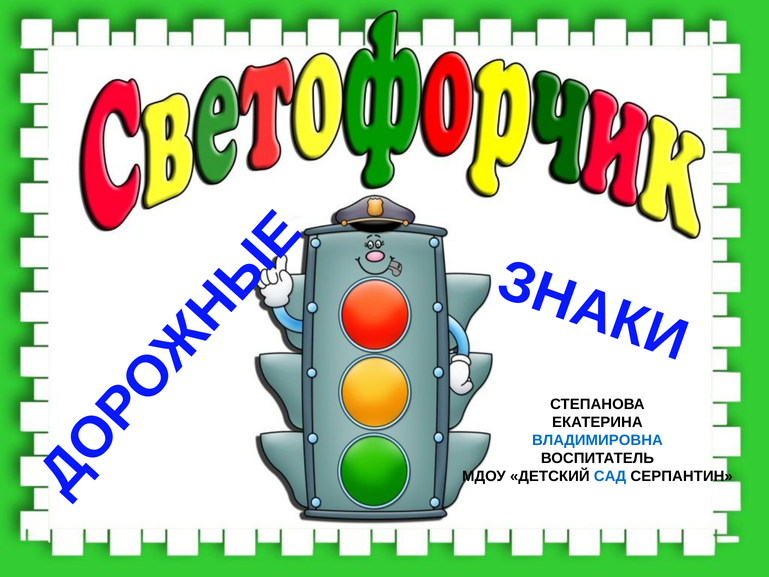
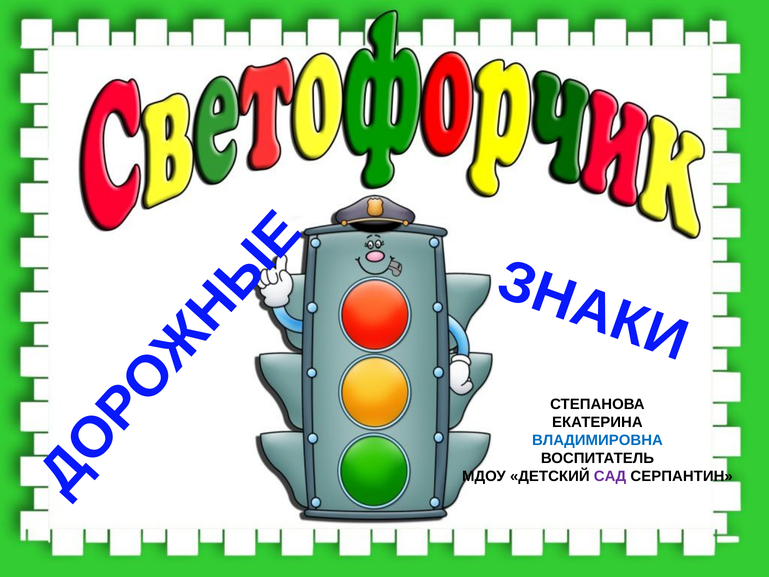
САД colour: blue -> purple
